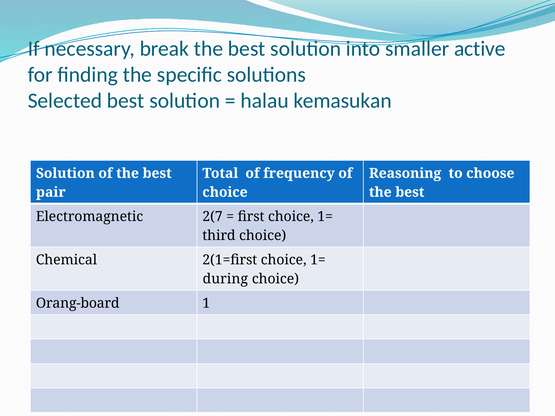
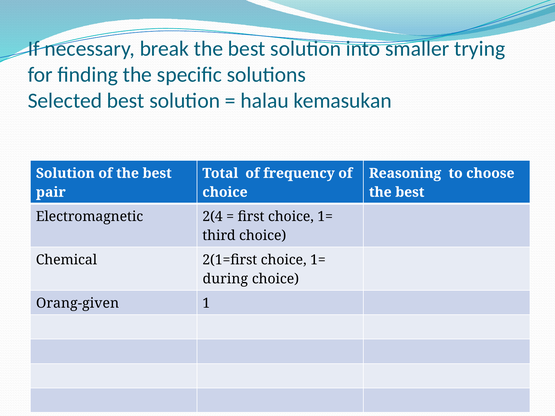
active: active -> trying
2(7: 2(7 -> 2(4
Orang-board: Orang-board -> Orang-given
